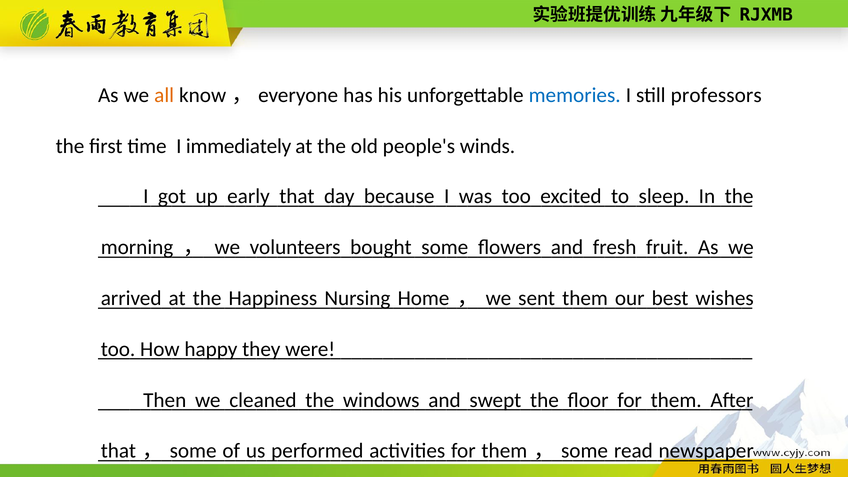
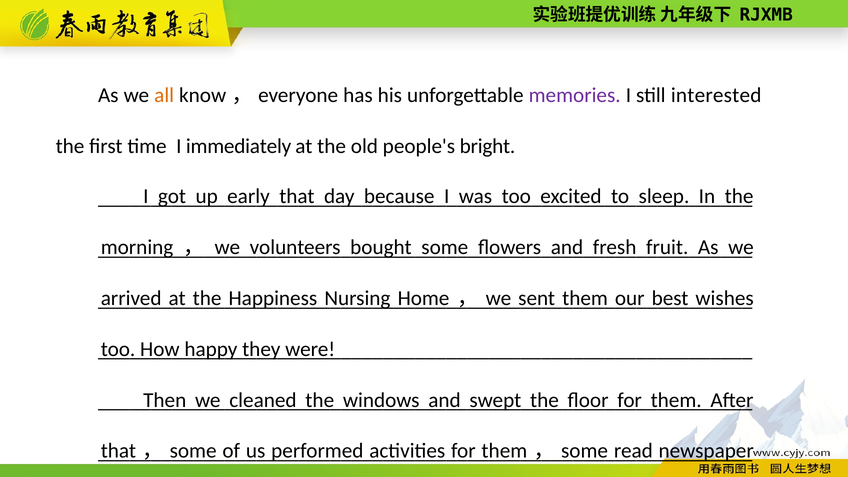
memories colour: blue -> purple
professors: professors -> interested
winds: winds -> bright
